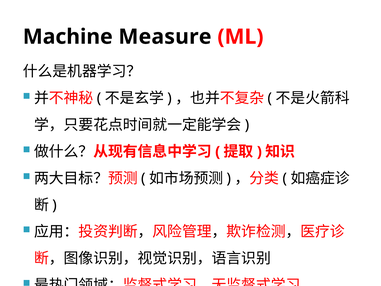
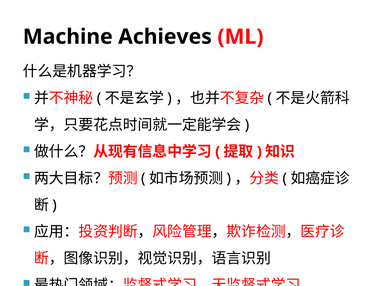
Measure: Measure -> Achieves
